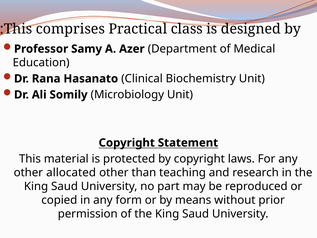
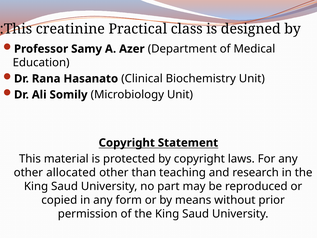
comprises: comprises -> creatinine
